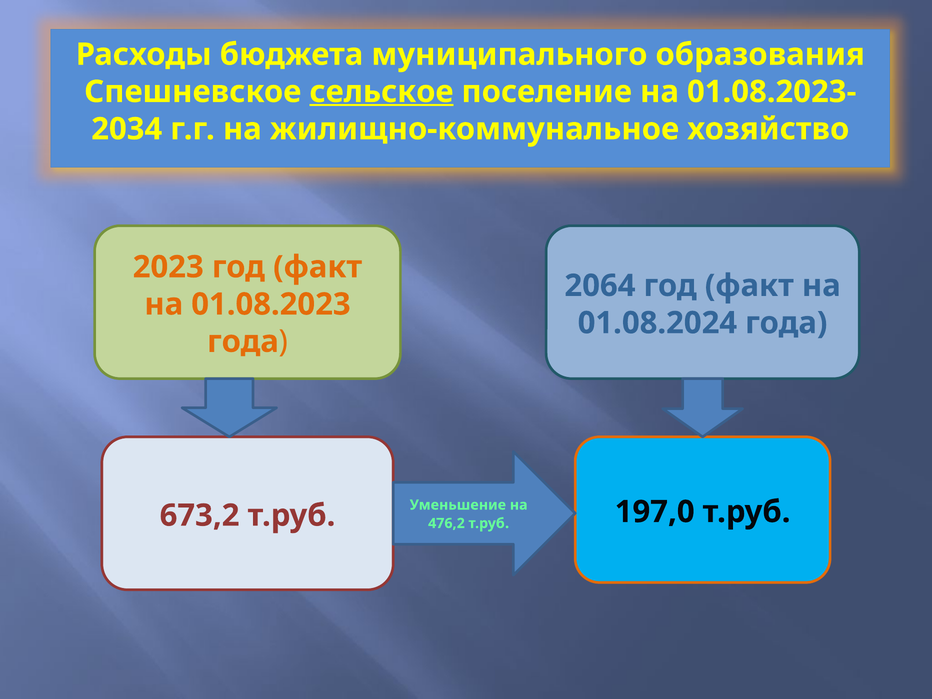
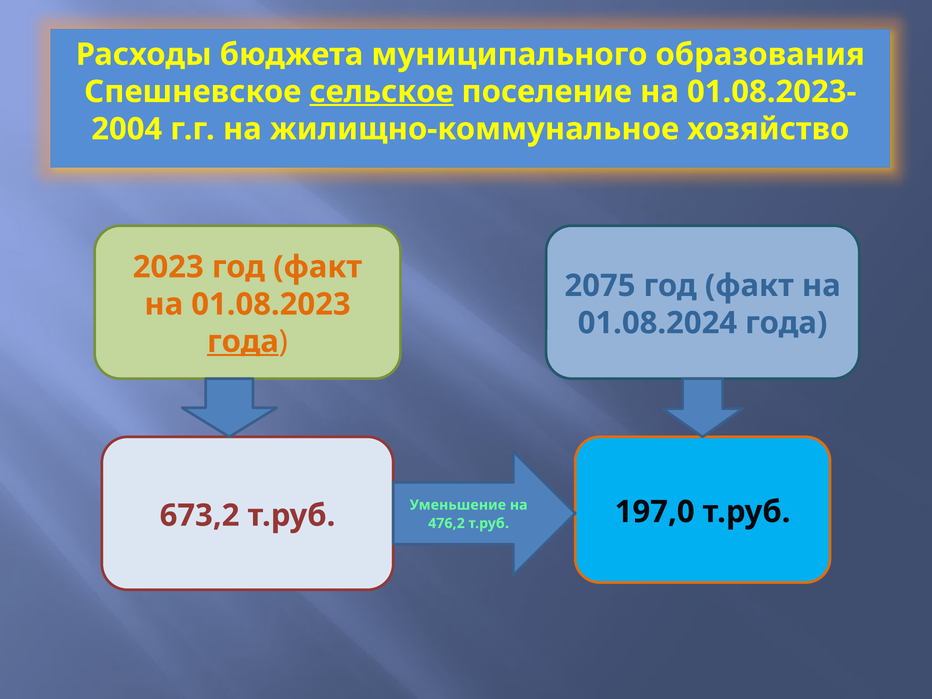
2034: 2034 -> 2004
2064: 2064 -> 2075
года at (243, 342) underline: none -> present
